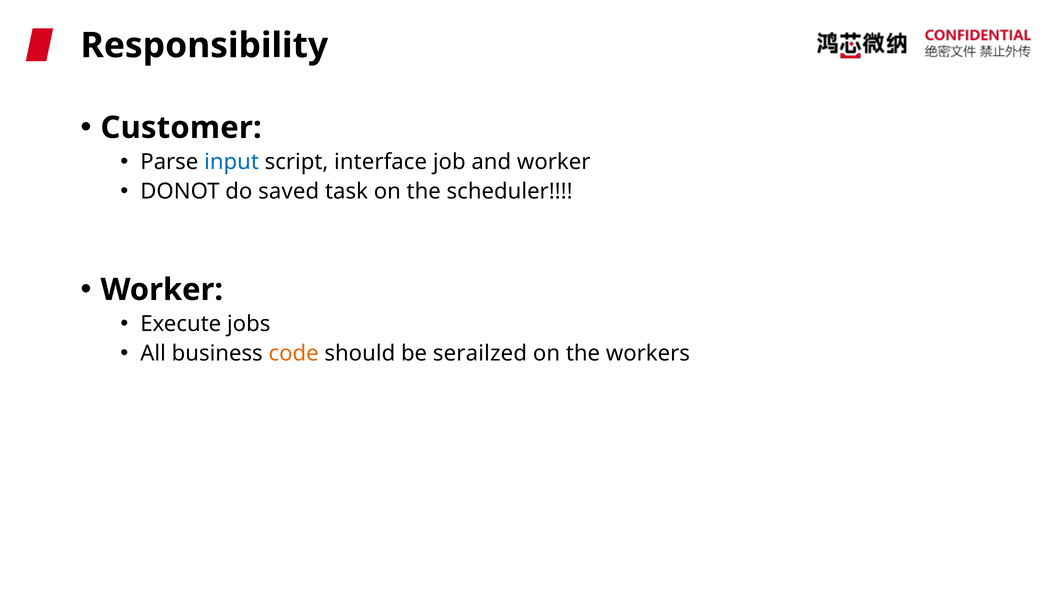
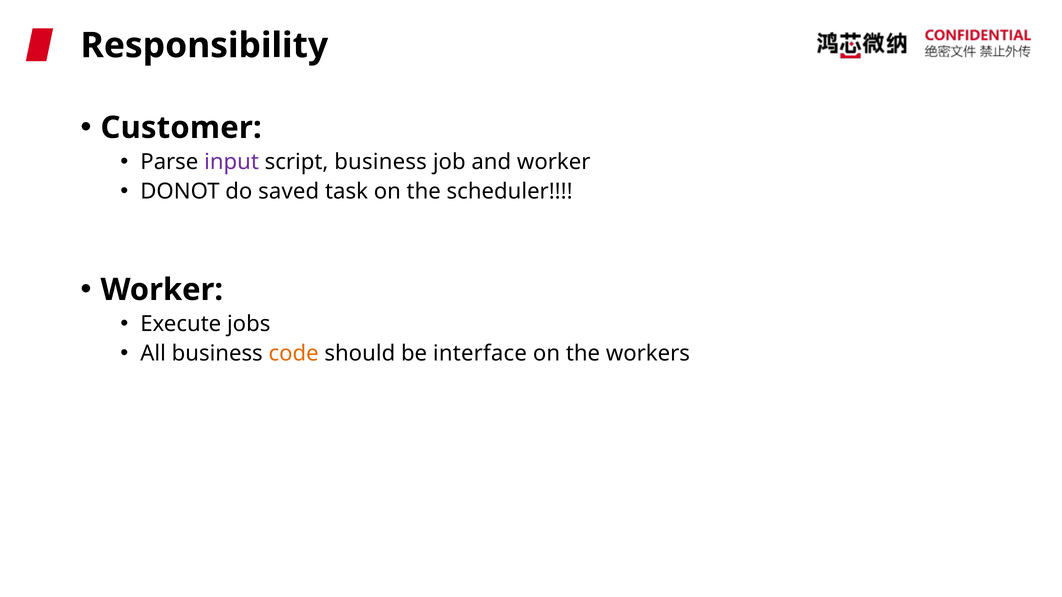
input colour: blue -> purple
script interface: interface -> business
serailzed: serailzed -> interface
